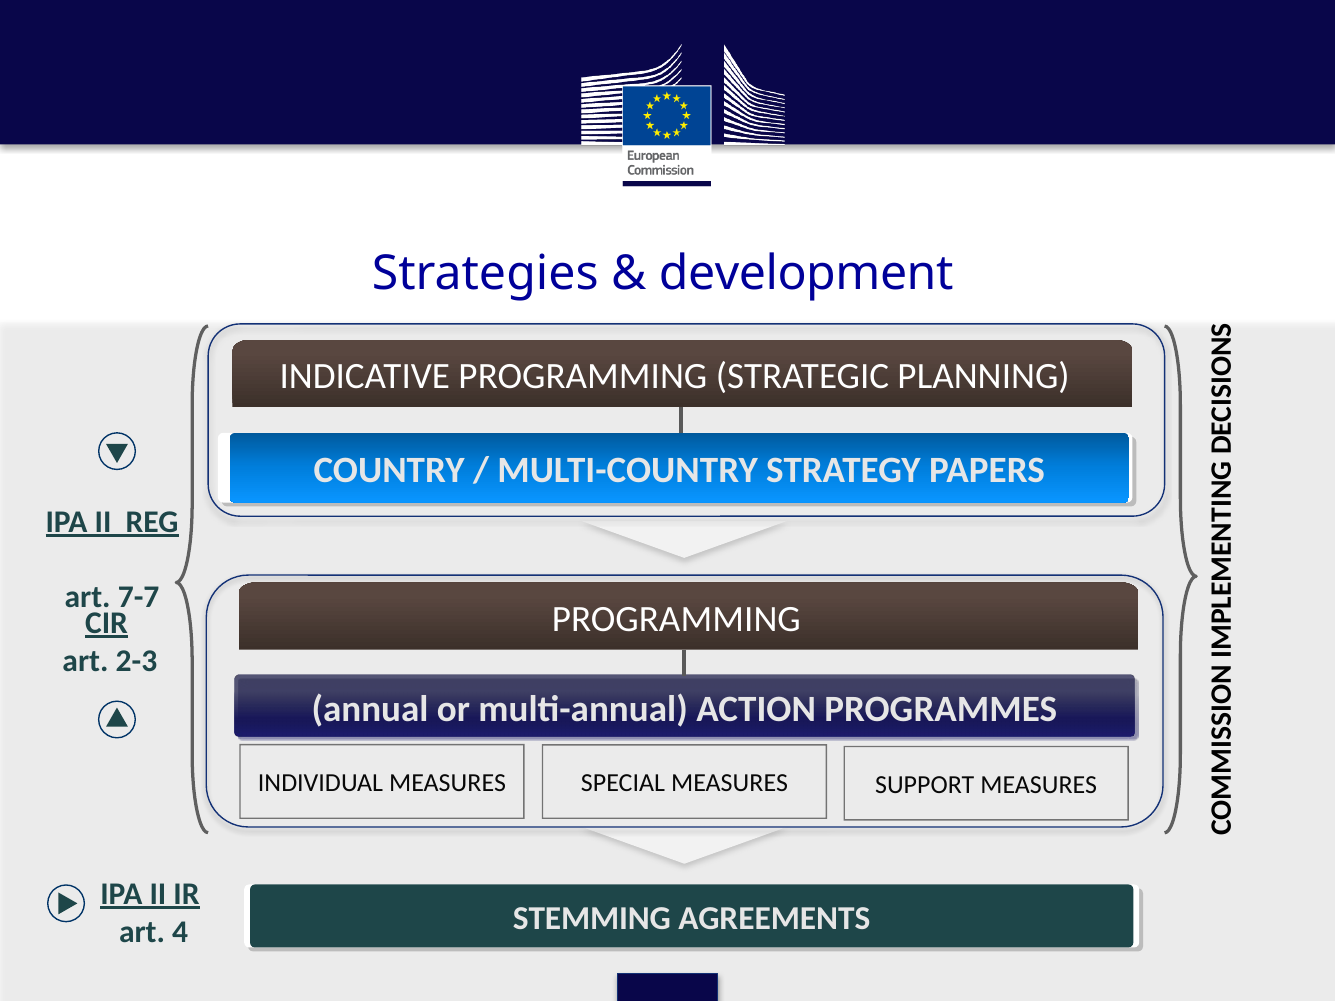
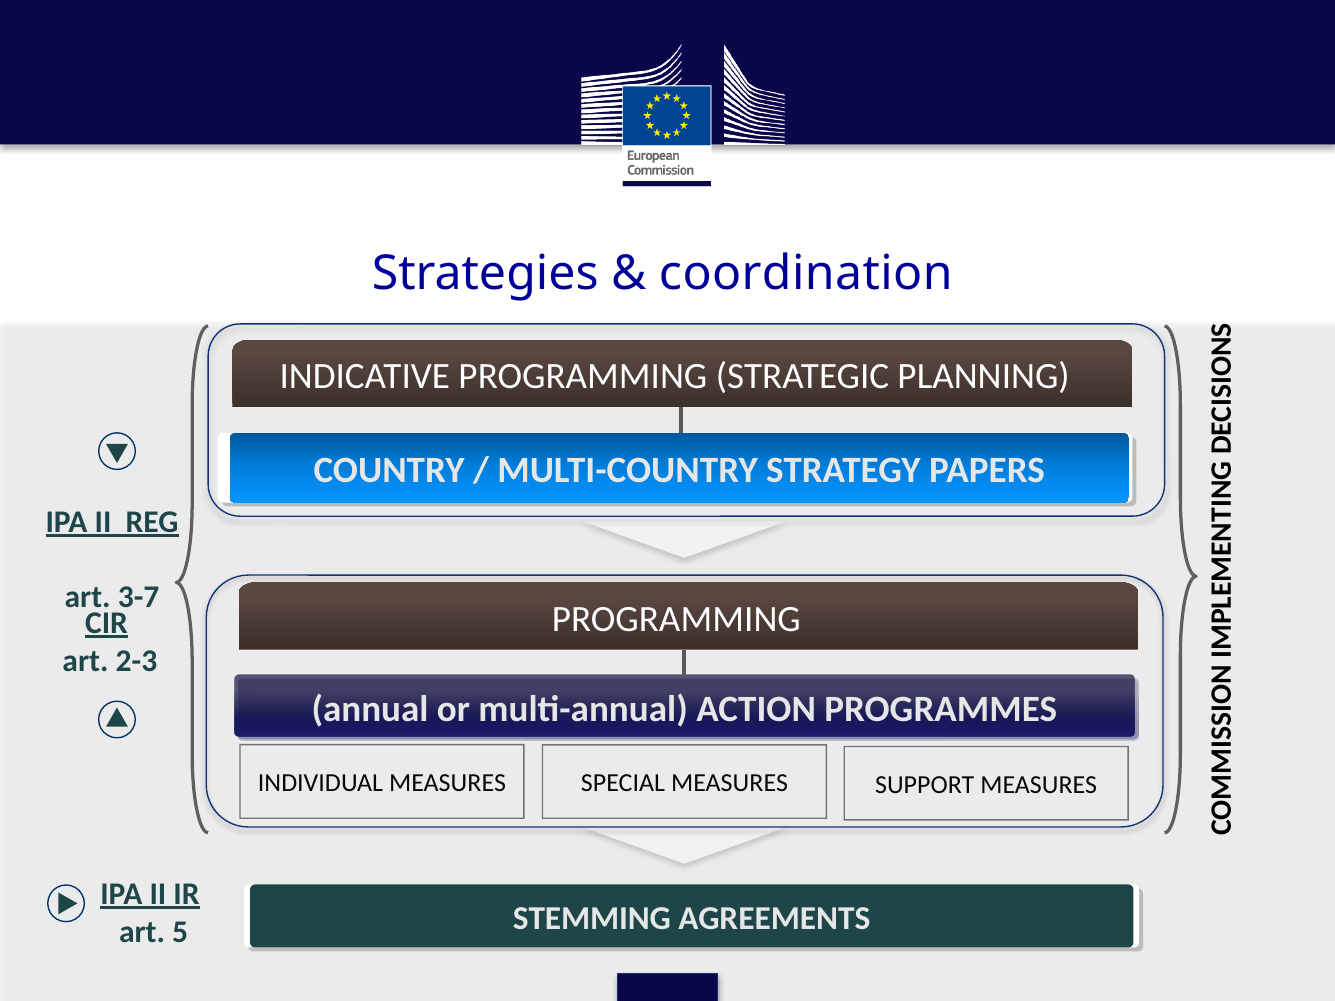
development: development -> coordination
7-7: 7-7 -> 3-7
4: 4 -> 5
